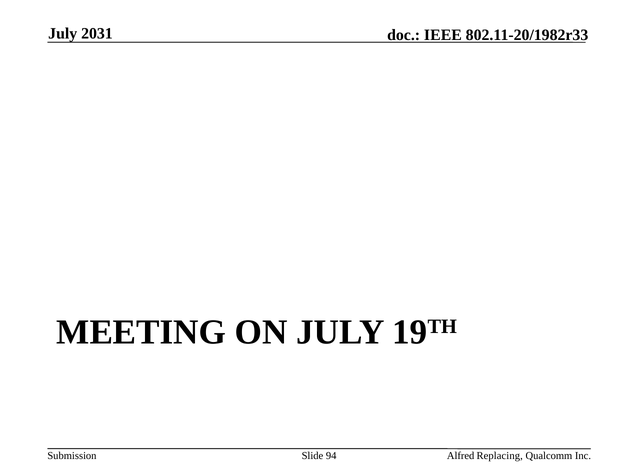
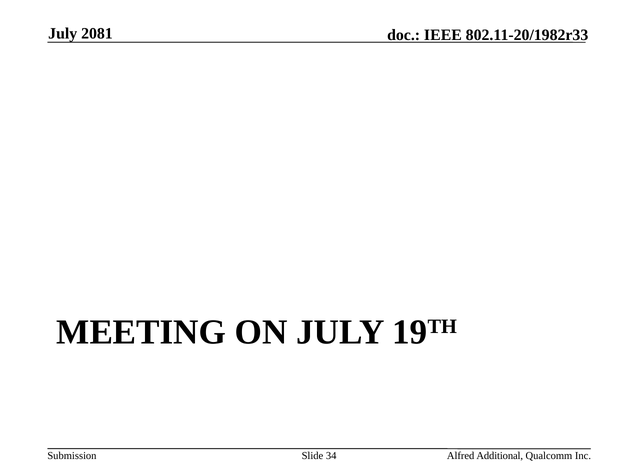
2031: 2031 -> 2081
94: 94 -> 34
Replacing: Replacing -> Additional
